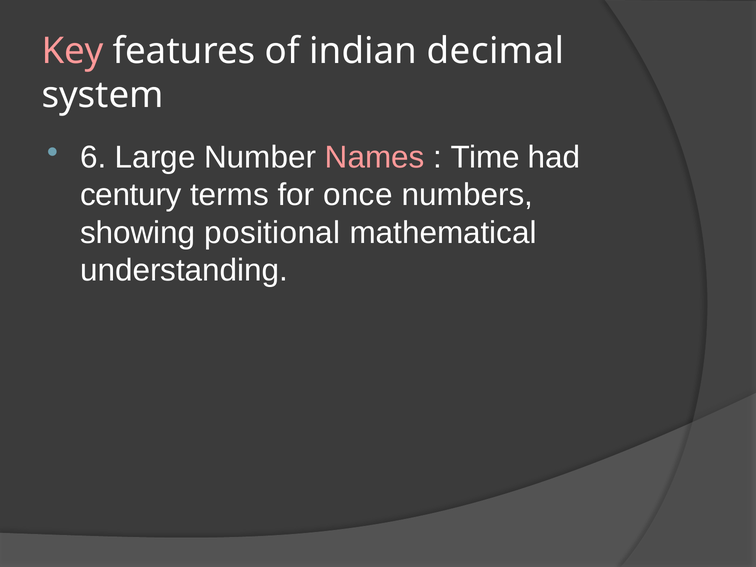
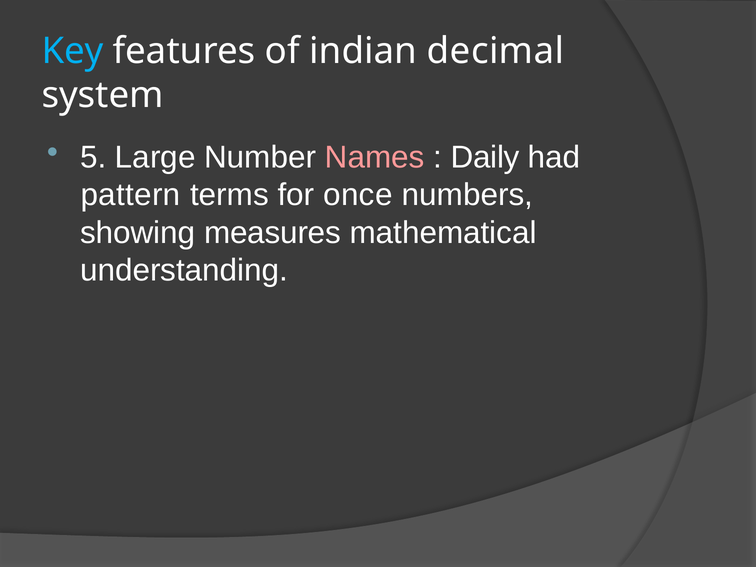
Key colour: pink -> light blue
6: 6 -> 5
Time: Time -> Daily
century: century -> pattern
positional: positional -> measures
